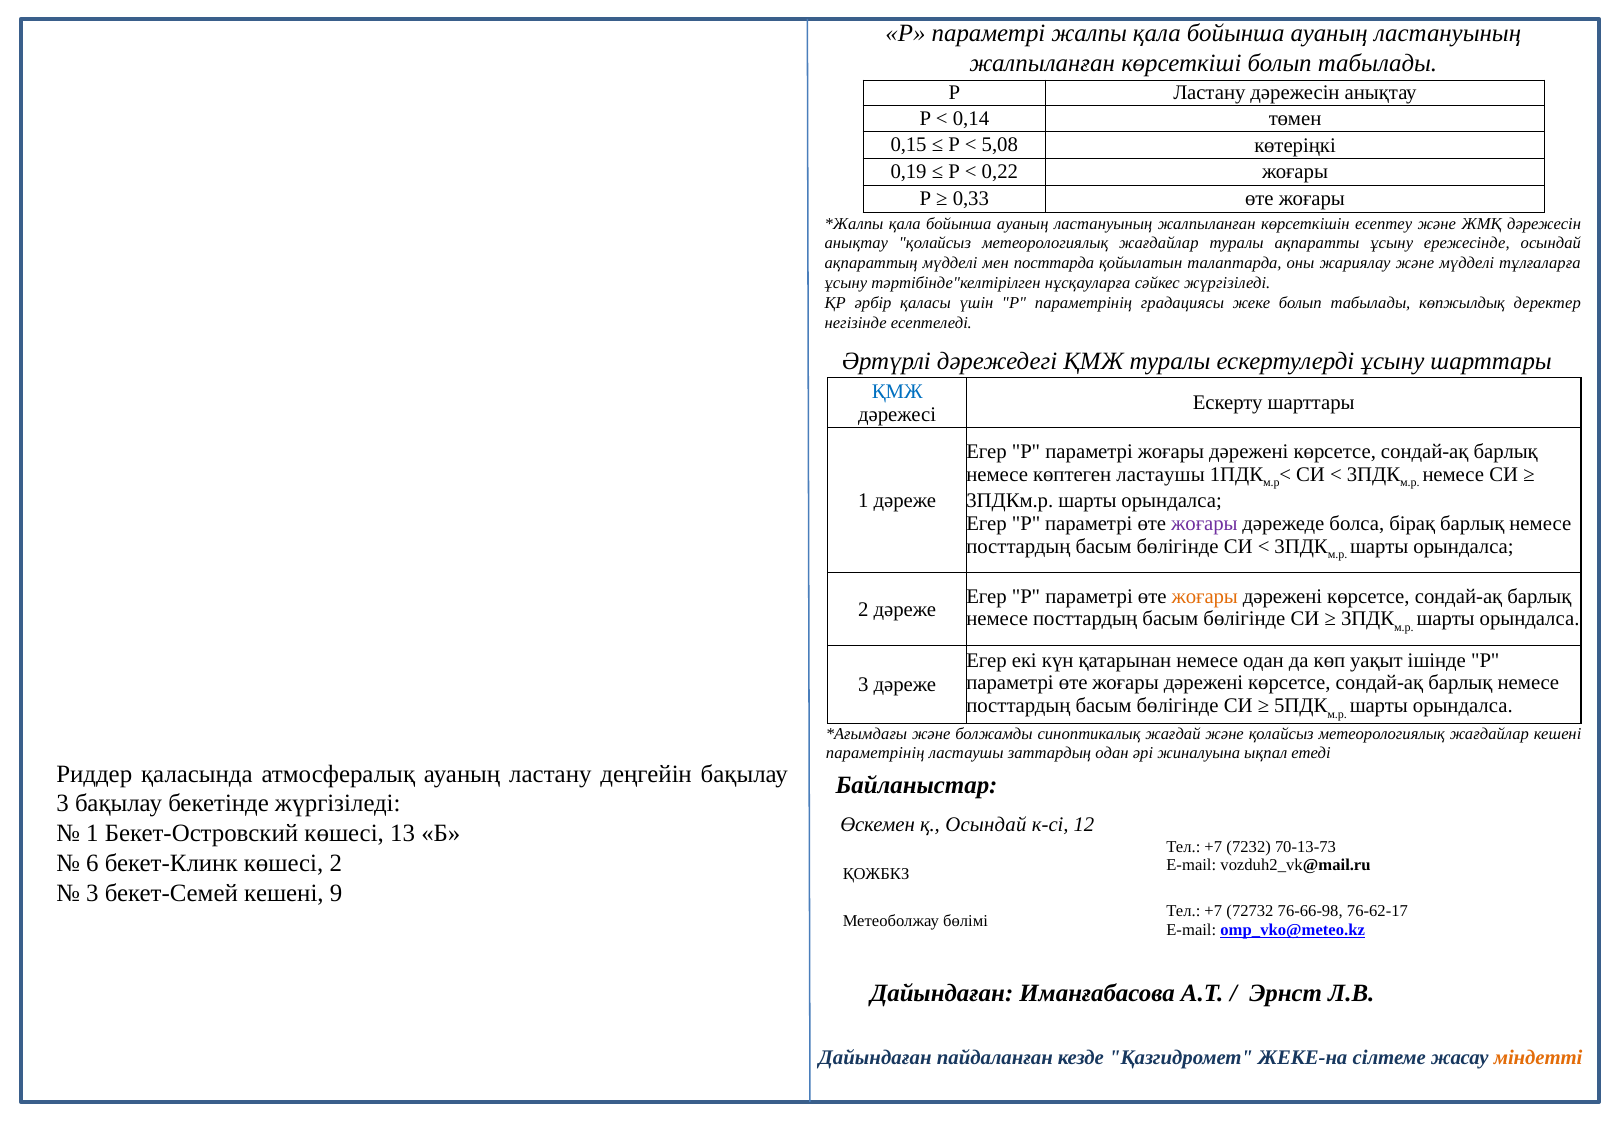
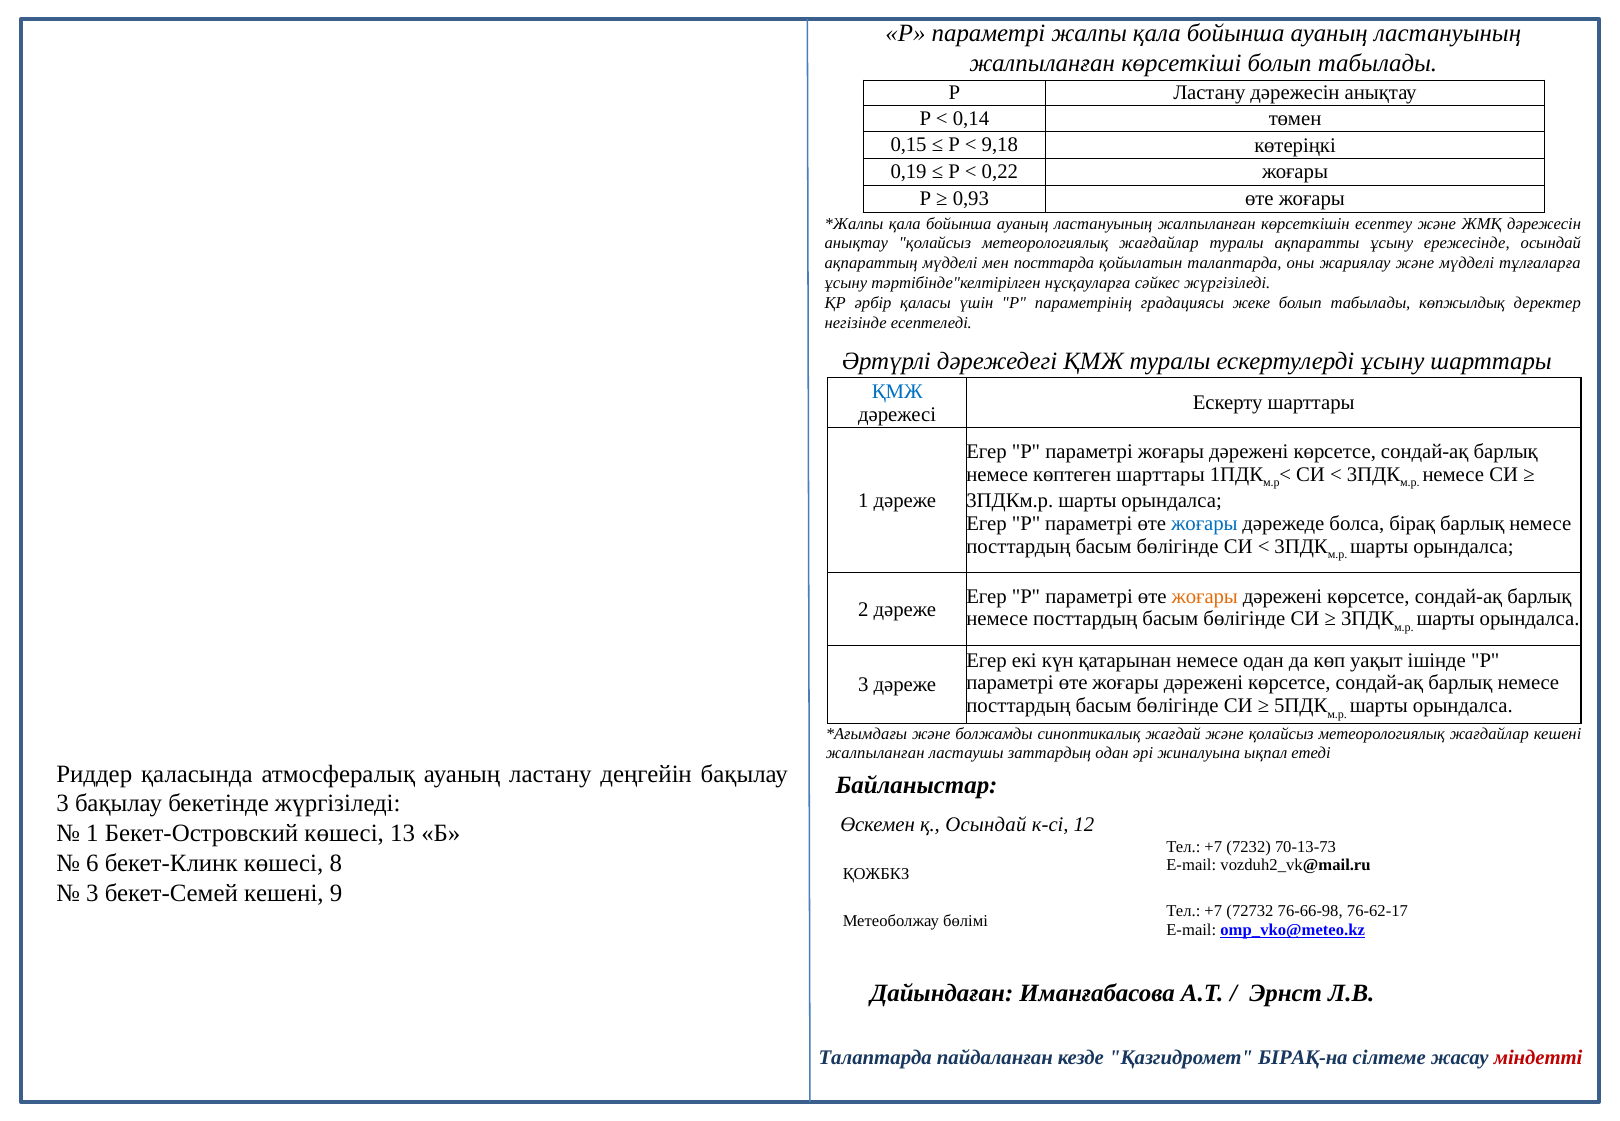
5,08: 5,08 -> 9,18
0,33: 0,33 -> 0,93
көптеген ластаушы: ластаушы -> шарттары
жоғары at (1204, 524) colour: purple -> blue
параметрінің at (875, 754): параметрінің -> жалпыланған
көшесі 2: 2 -> 8
Дайындаған at (875, 1058): Дайындаған -> Талаптарда
ЖЕКЕ-на: ЖЕКЕ-на -> БІРАҚ-на
міндетті colour: orange -> red
